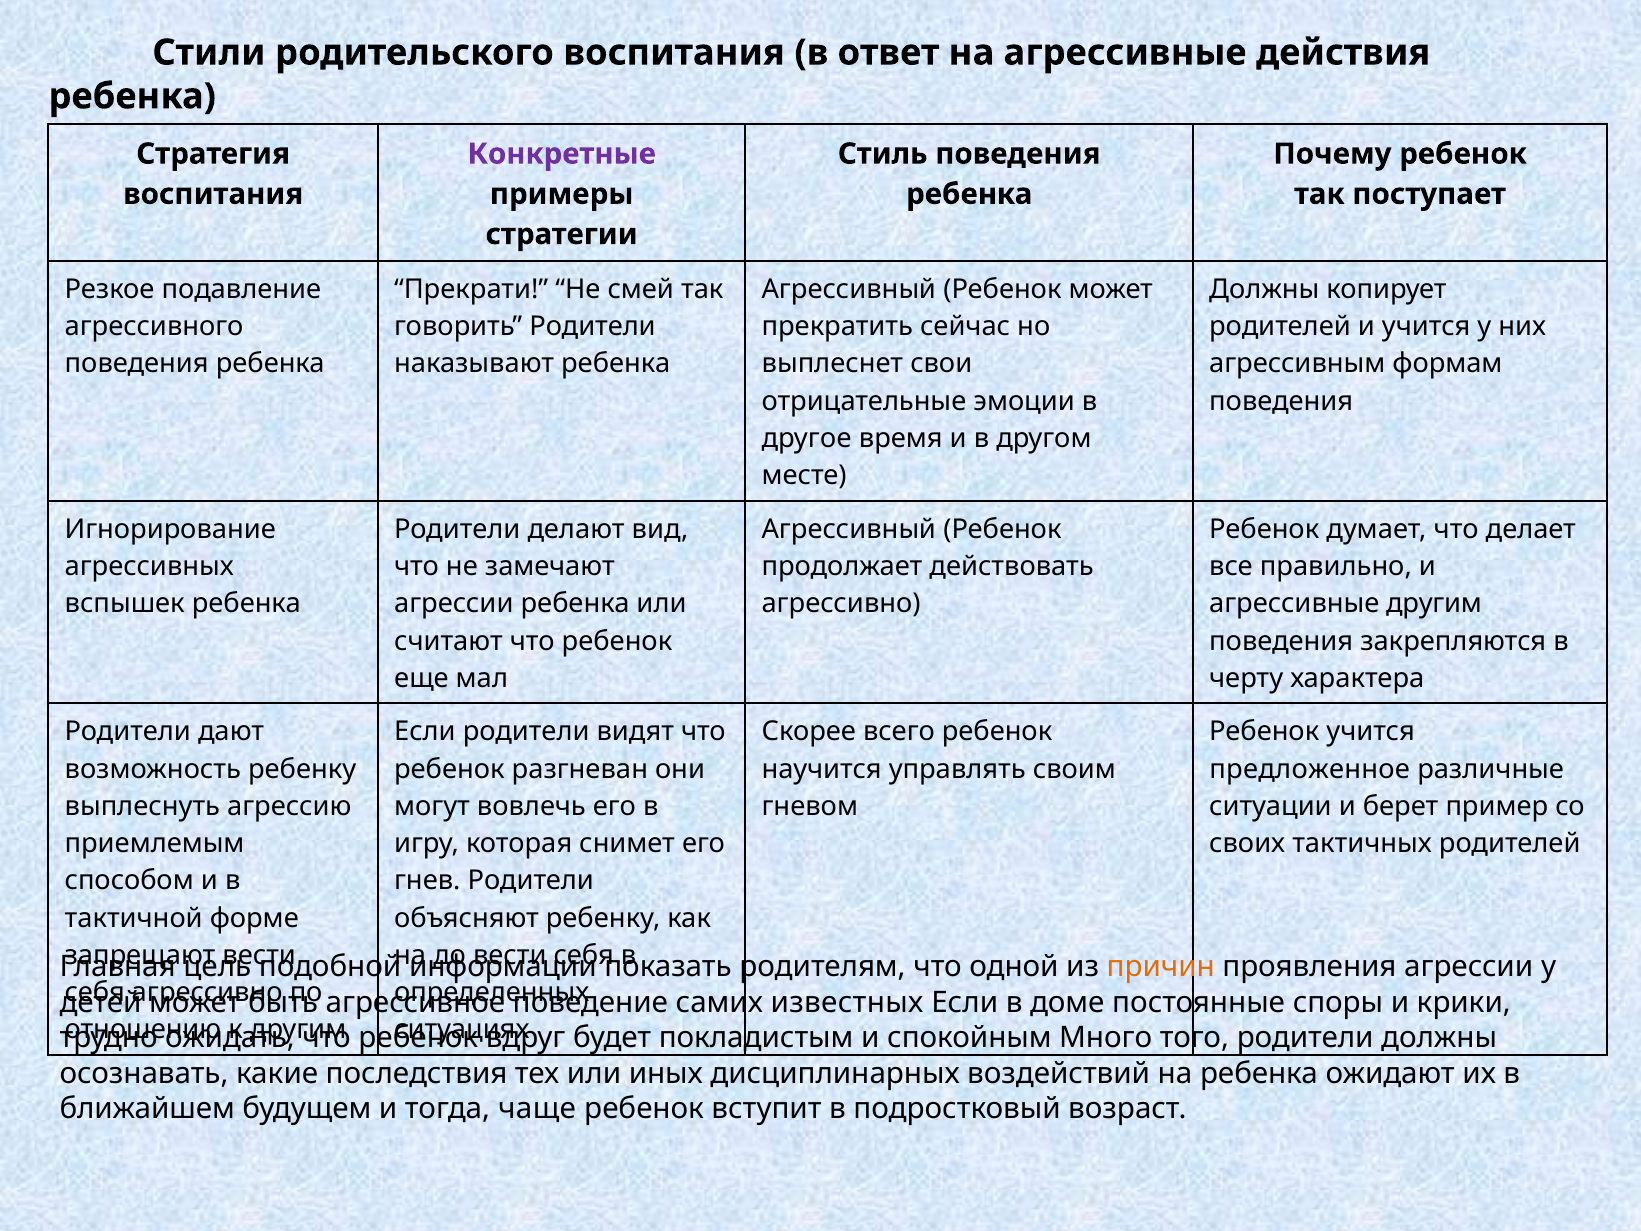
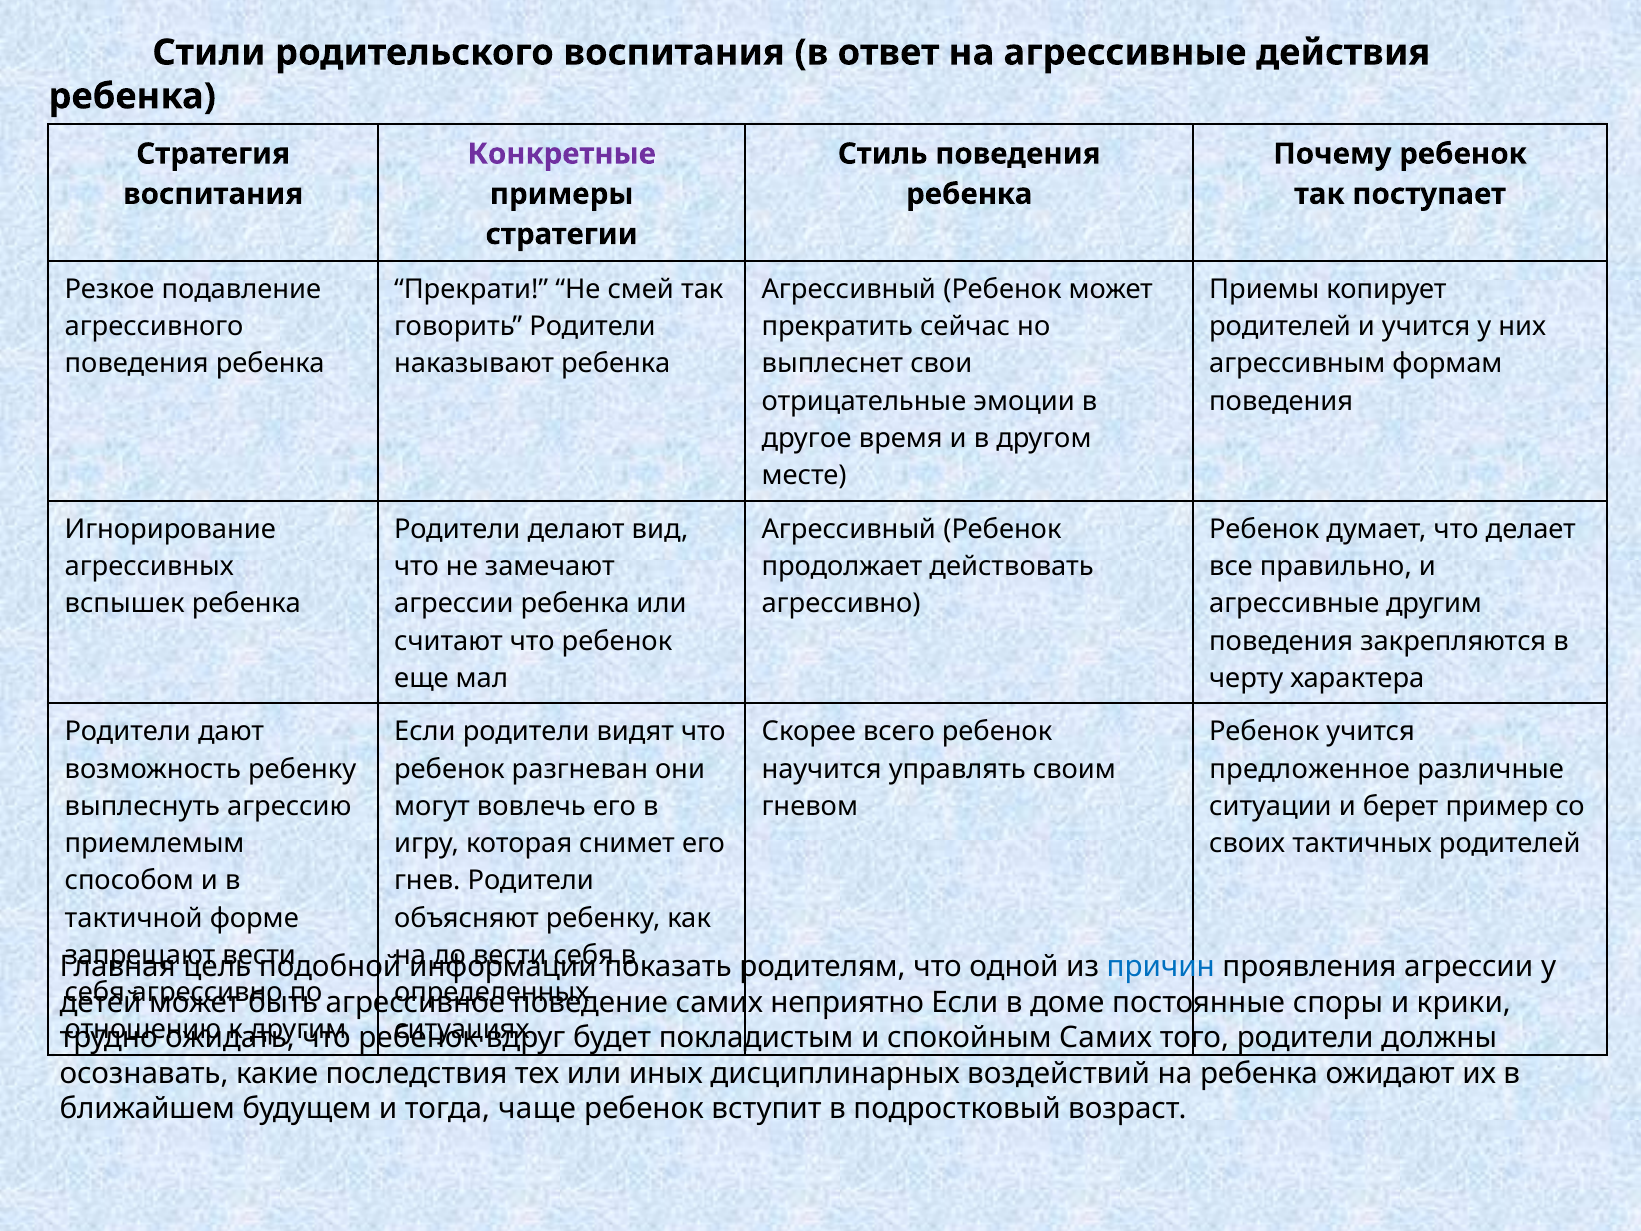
Должны at (1264, 289): Должны -> Приемы
причин colour: orange -> blue
известных: известных -> неприятно
спокойным Много: Много -> Самих
